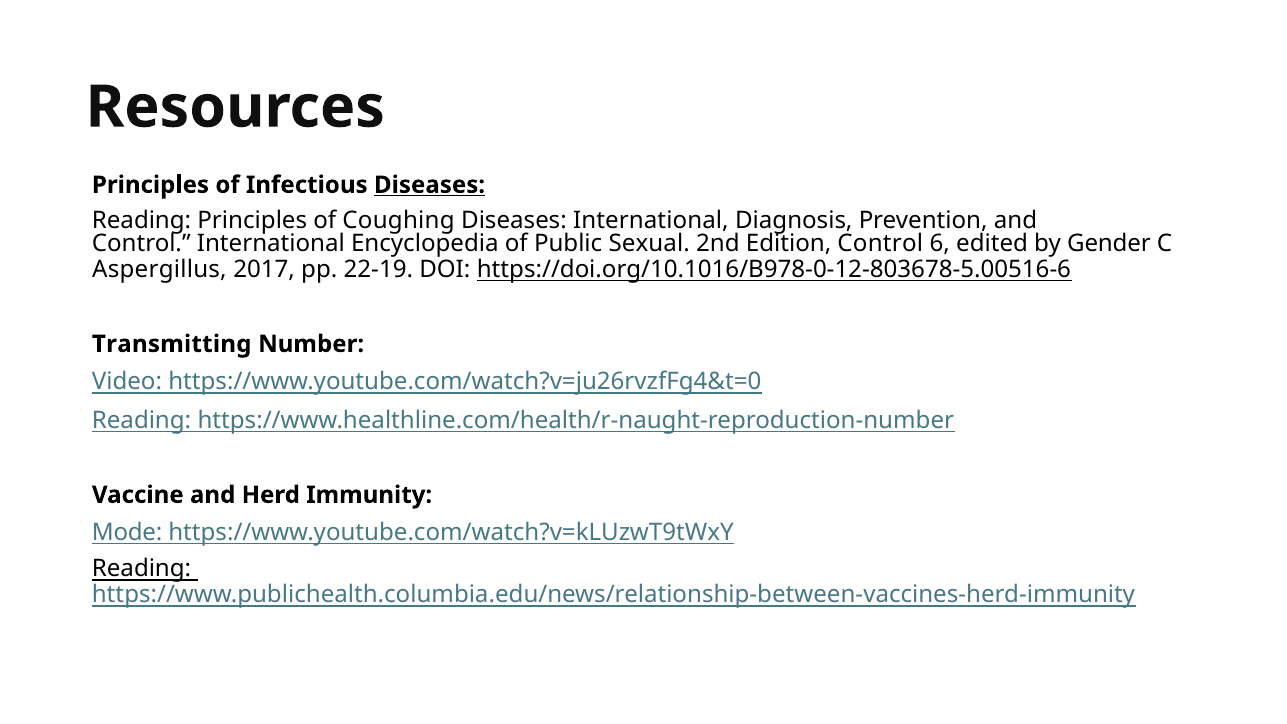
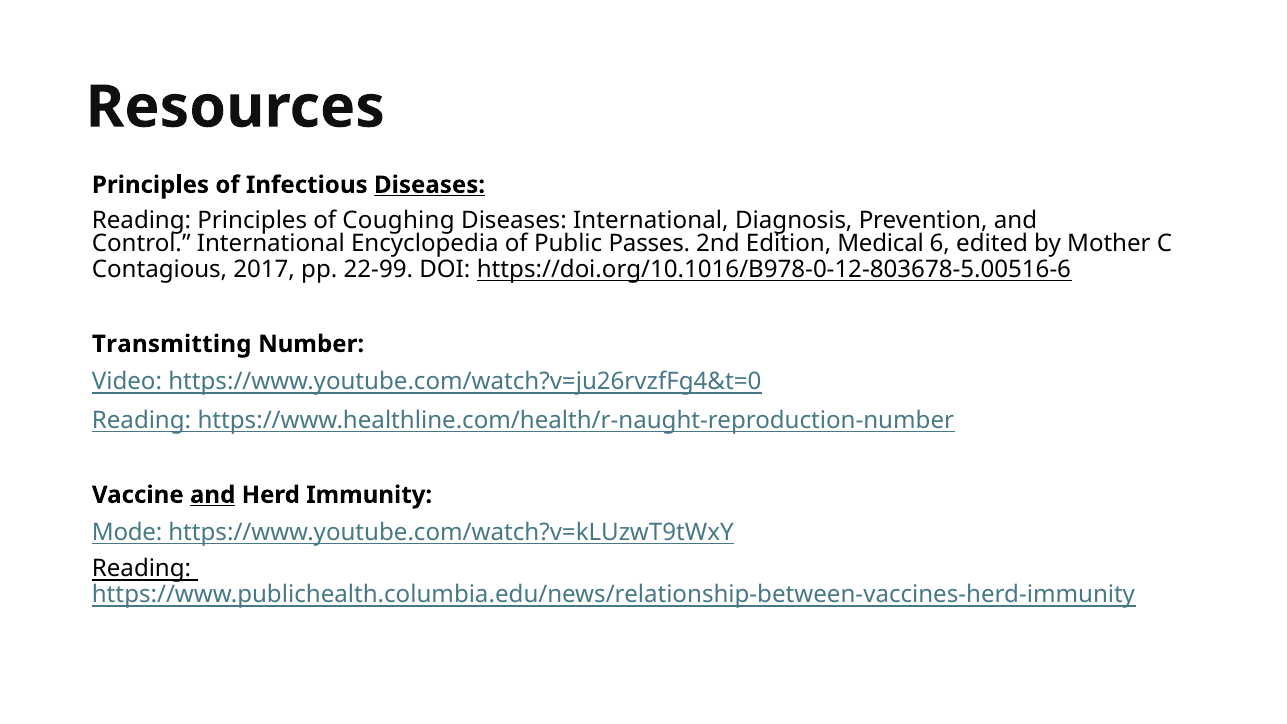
Sexual: Sexual -> Passes
Edition Control: Control -> Medical
Gender: Gender -> Mother
Aspergillus: Aspergillus -> Contagious
22-19: 22-19 -> 22-99
and at (213, 495) underline: none -> present
